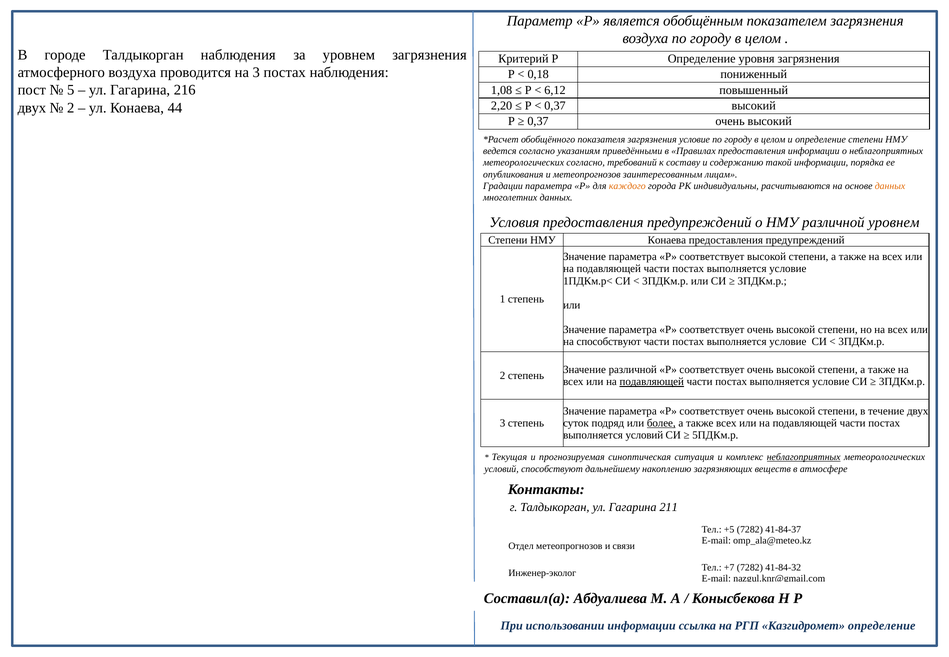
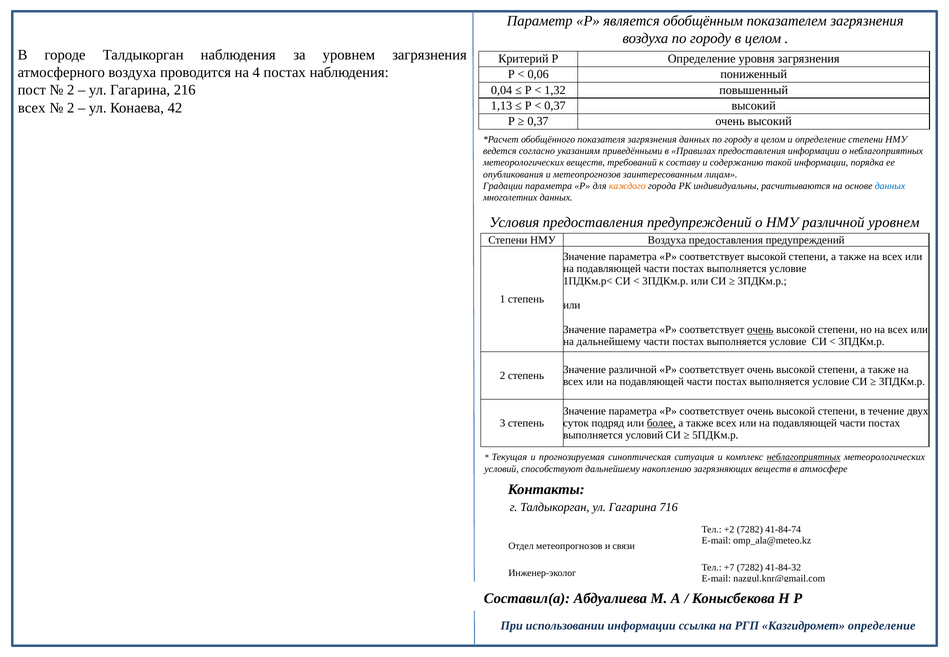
на 3: 3 -> 4
0,18: 0,18 -> 0,06
5 at (71, 90): 5 -> 2
1,08: 1,08 -> 0,04
6,12: 6,12 -> 1,32
2,20: 2,20 -> 1,13
двух at (32, 108): двух -> всех
44: 44 -> 42
загрязнения условие: условие -> данных
метеорологических согласно: согласно -> веществ
данных at (890, 186) colour: orange -> blue
НМУ Конаева: Конаева -> Воздуха
очень at (760, 330) underline: none -> present
на способствуют: способствуют -> дальнейшему
подавляющей at (652, 382) underline: present -> none
211: 211 -> 716
+5: +5 -> +2
41-84-37: 41-84-37 -> 41-84-74
